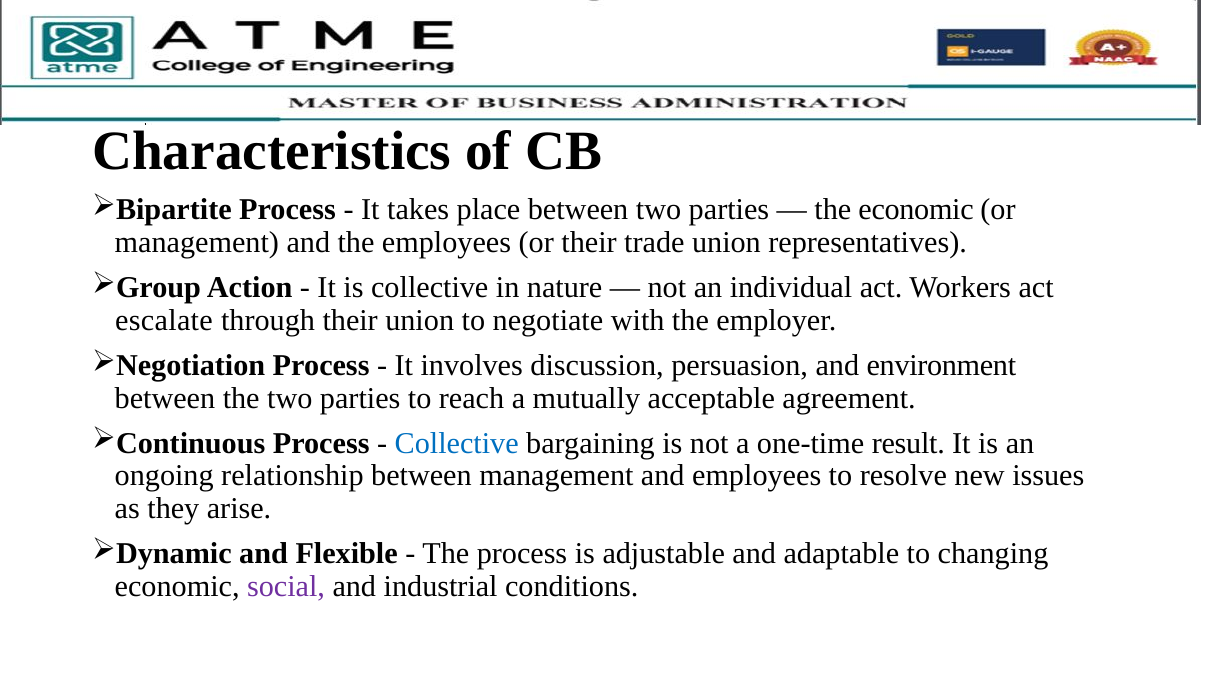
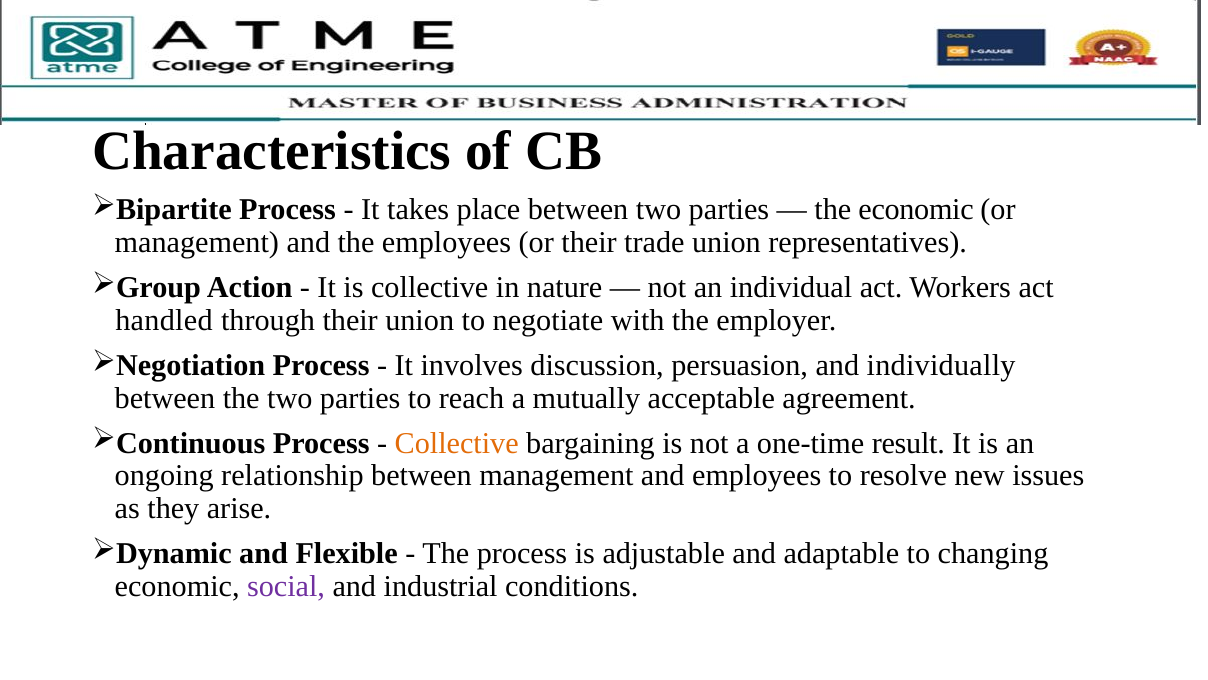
escalate: escalate -> handled
environment: environment -> individually
Collective at (457, 443) colour: blue -> orange
